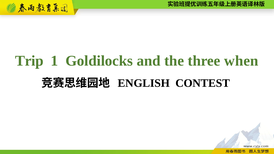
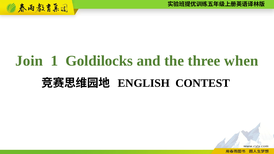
Trip: Trip -> Join
